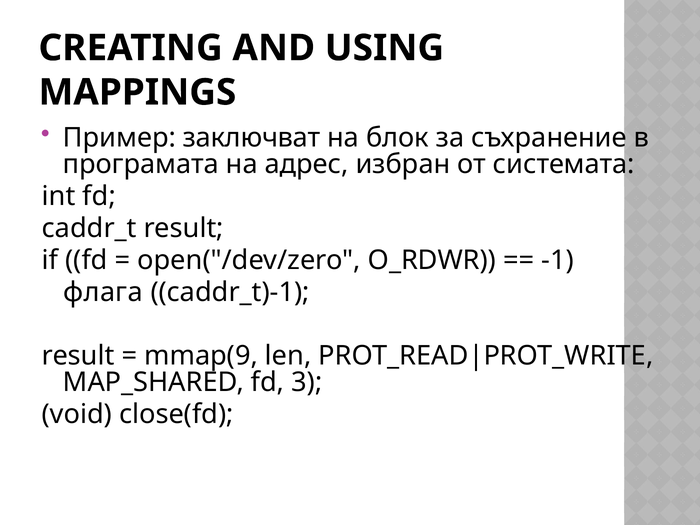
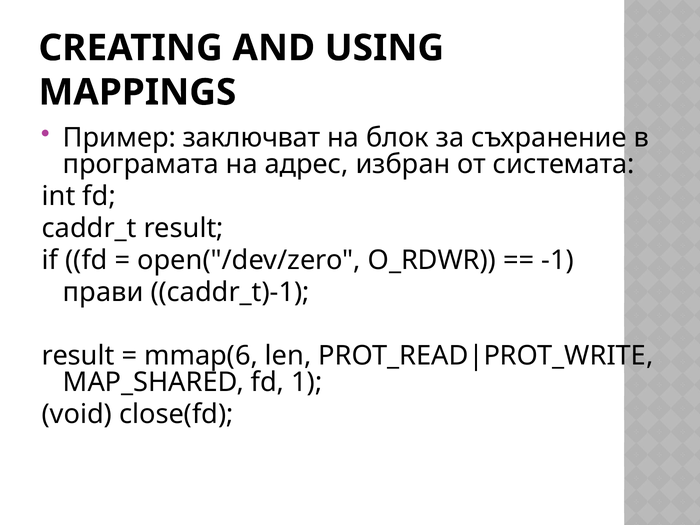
флага: флага -> прави
mmap(9: mmap(9 -> mmap(6
3: 3 -> 1
